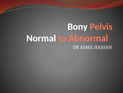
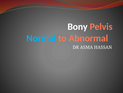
Normal colour: white -> light blue
